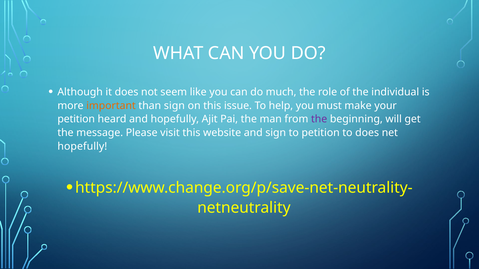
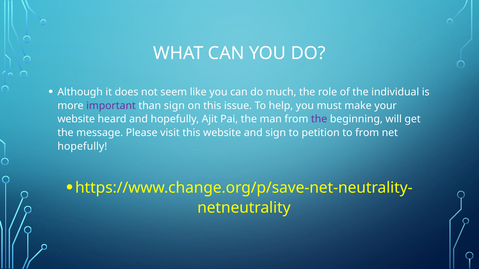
important colour: orange -> purple
petition at (76, 119): petition -> website
to does: does -> from
